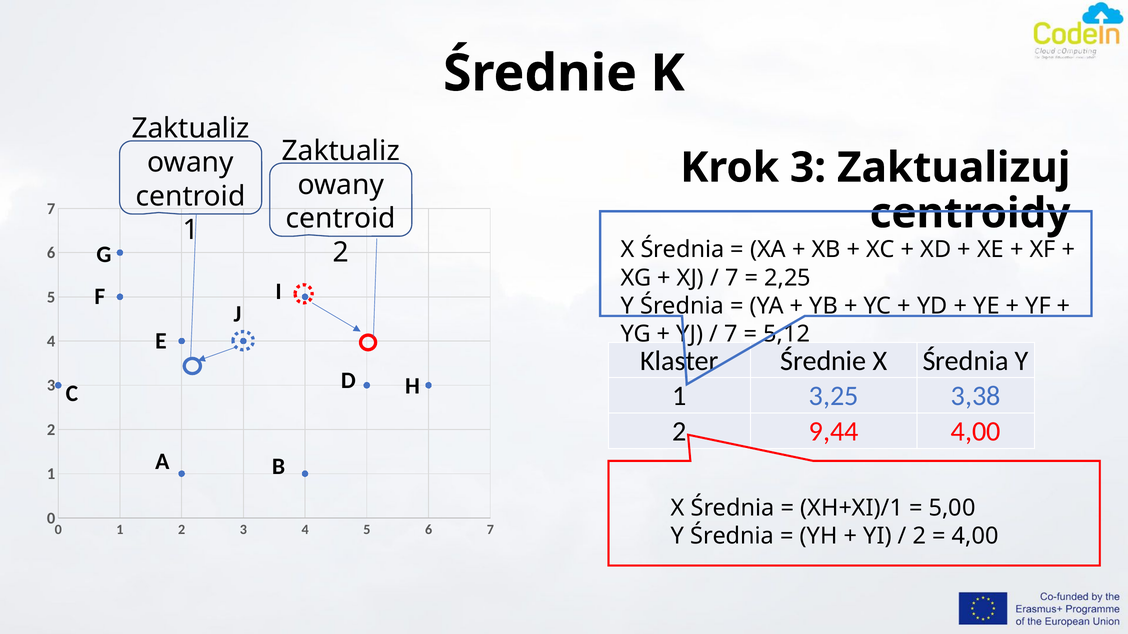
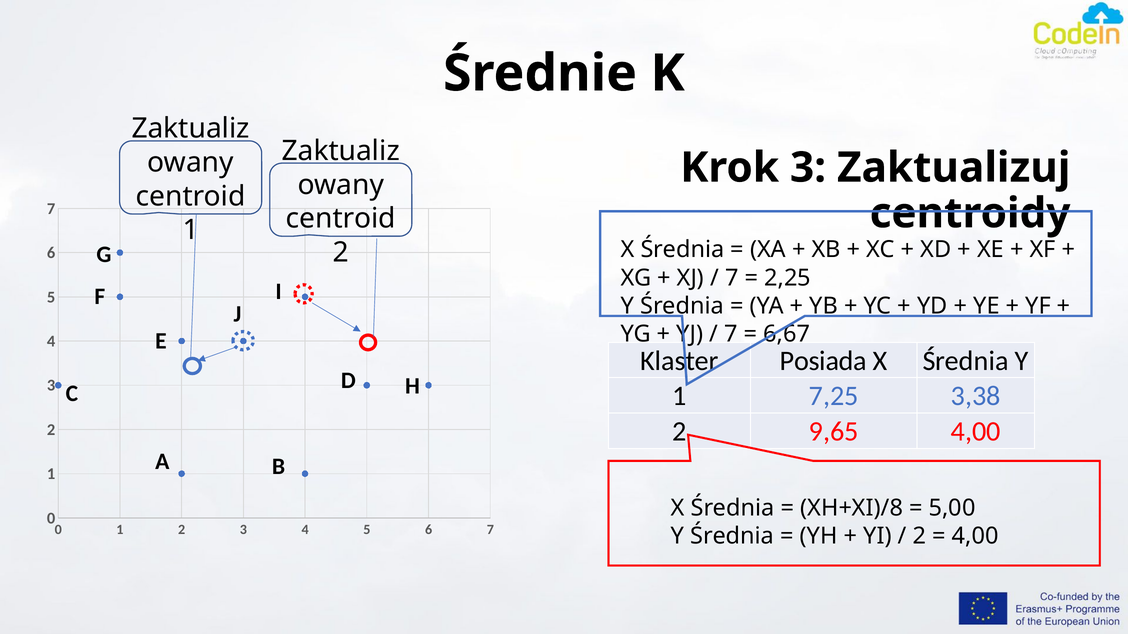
5,12: 5,12 -> 6,67
Klaster Średnie: Średnie -> Posiada
3,25: 3,25 -> 7,25
9,44: 9,44 -> 9,65
XH+XI)/1: XH+XI)/1 -> XH+XI)/8
